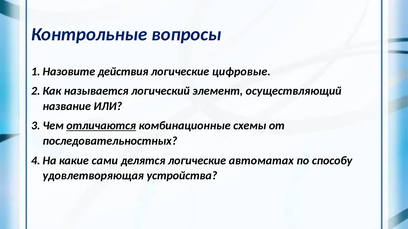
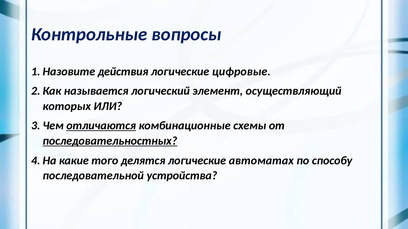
название: название -> которых
последовательностных underline: none -> present
сами: сами -> того
удовлетворяющая: удовлетворяющая -> последовательной
